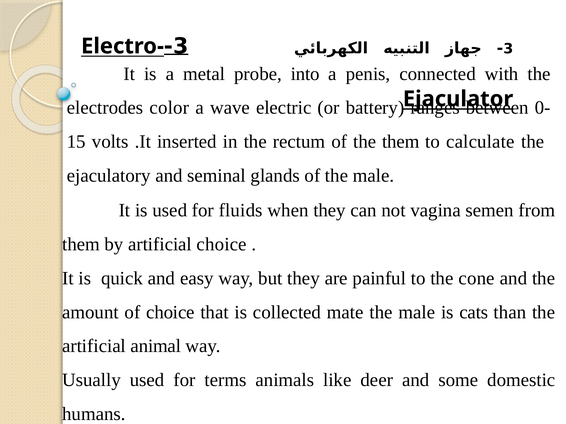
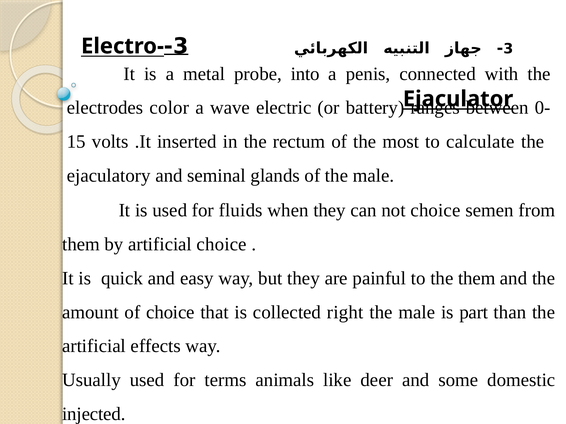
the them: them -> most
not vagina: vagina -> choice
the cone: cone -> them
mate: mate -> right
cats: cats -> part
animal: animal -> effects
humans: humans -> injected
